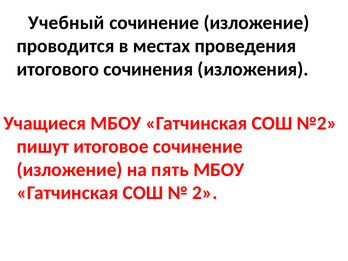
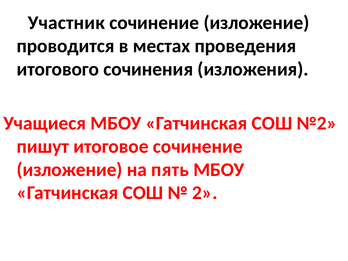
Учебный: Учебный -> Участник
